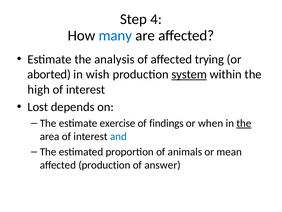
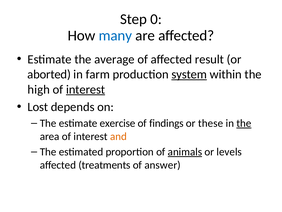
4: 4 -> 0
analysis: analysis -> average
trying: trying -> result
wish: wish -> farm
interest at (86, 89) underline: none -> present
when: when -> these
and colour: blue -> orange
animals underline: none -> present
mean: mean -> levels
affected production: production -> treatments
